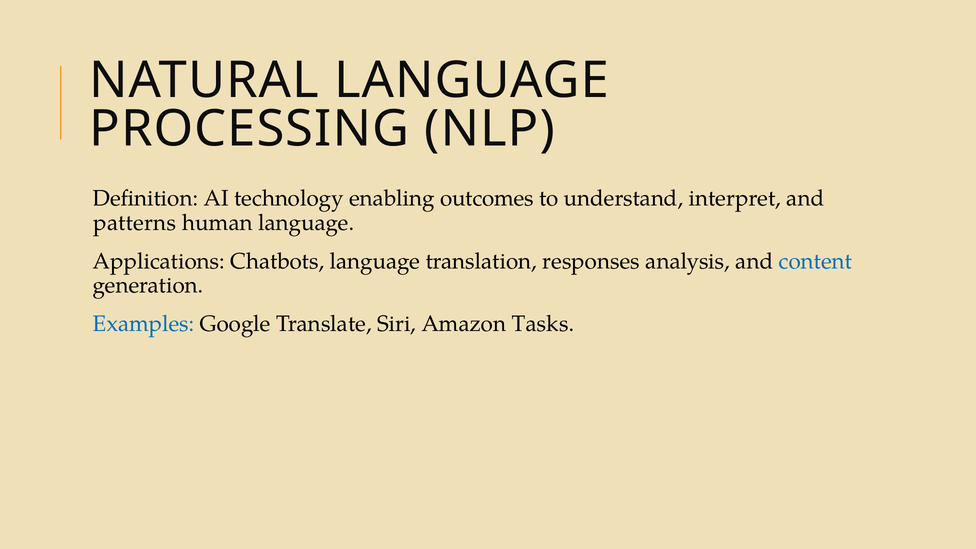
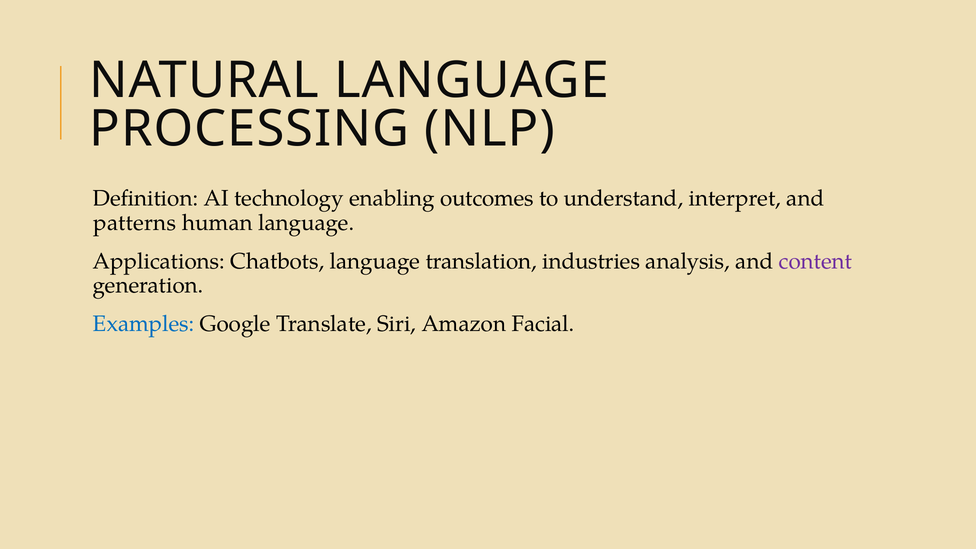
responses: responses -> industries
content colour: blue -> purple
Tasks: Tasks -> Facial
